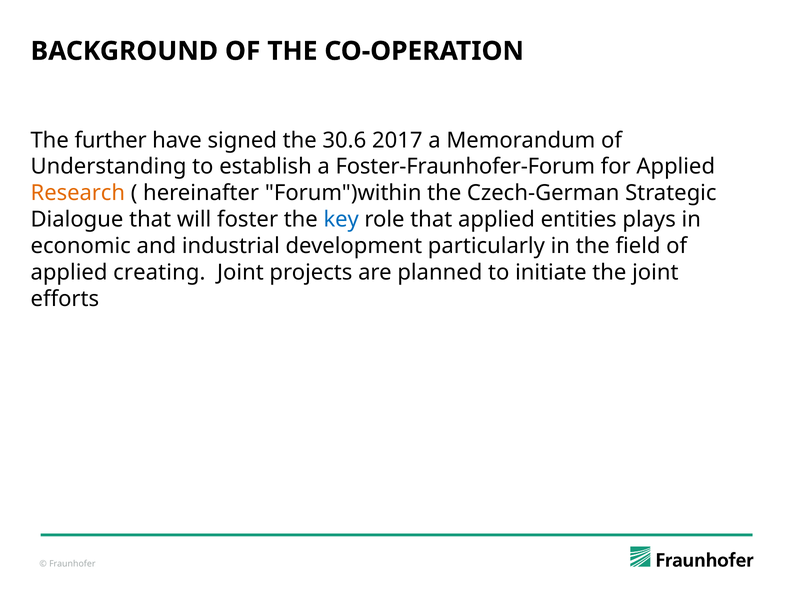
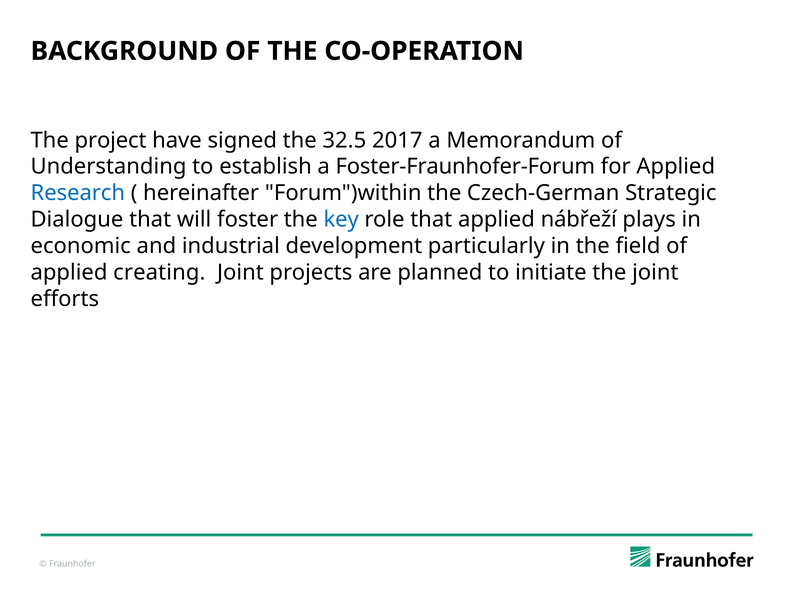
further: further -> project
30.6: 30.6 -> 32.5
Research colour: orange -> blue
entities: entities -> nábřeží
